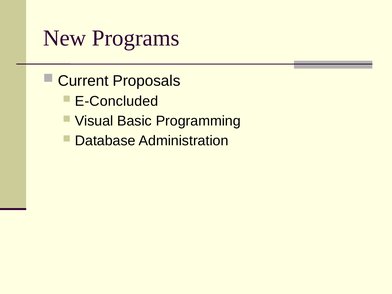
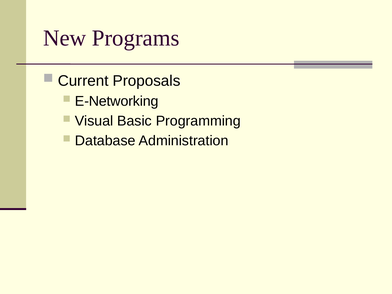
E-Concluded: E-Concluded -> E-Networking
